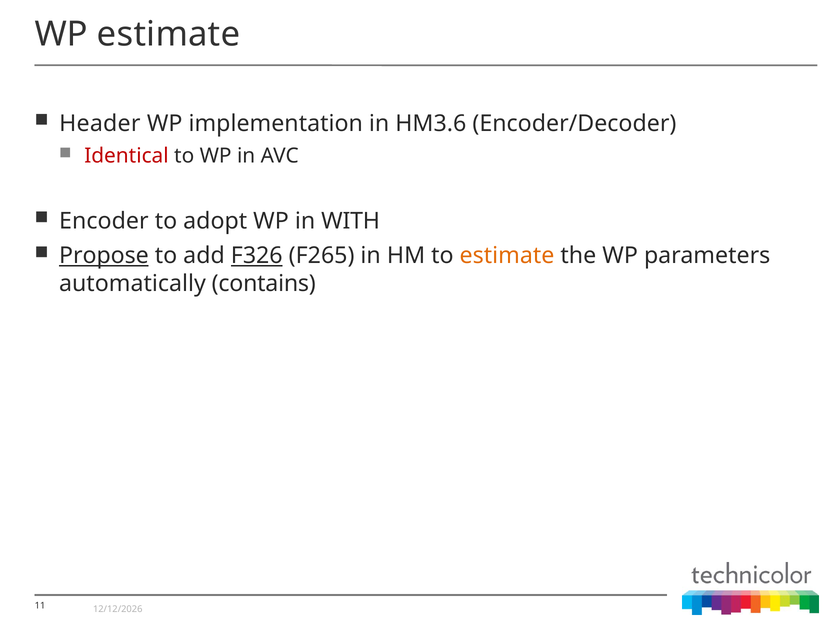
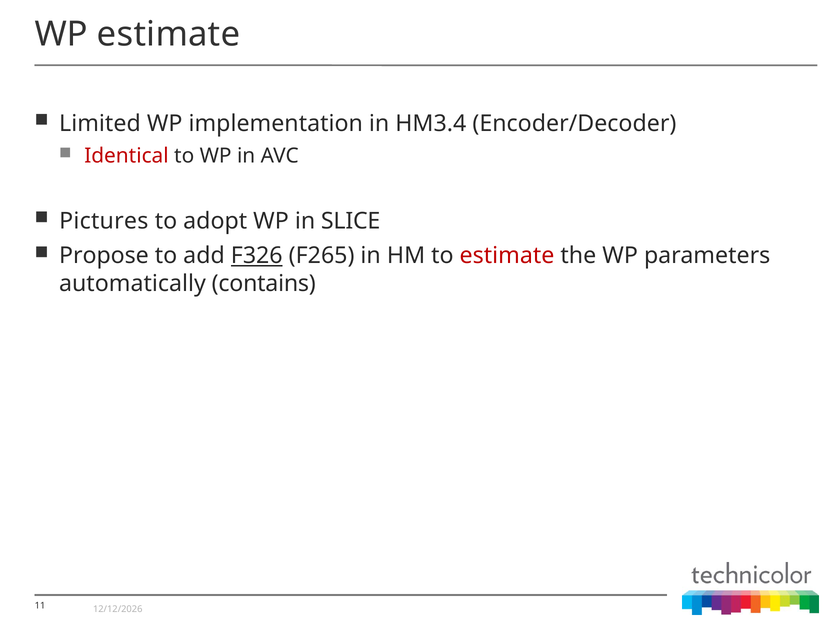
Header: Header -> Limited
HM3.6: HM3.6 -> HM3.4
Encoder: Encoder -> Pictures
WITH: WITH -> SLICE
Propose underline: present -> none
estimate at (507, 256) colour: orange -> red
